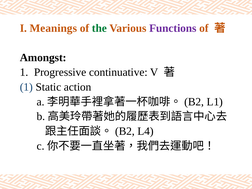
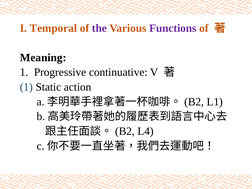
Meanings: Meanings -> Temporal
the colour: green -> purple
Amongst: Amongst -> Meaning
